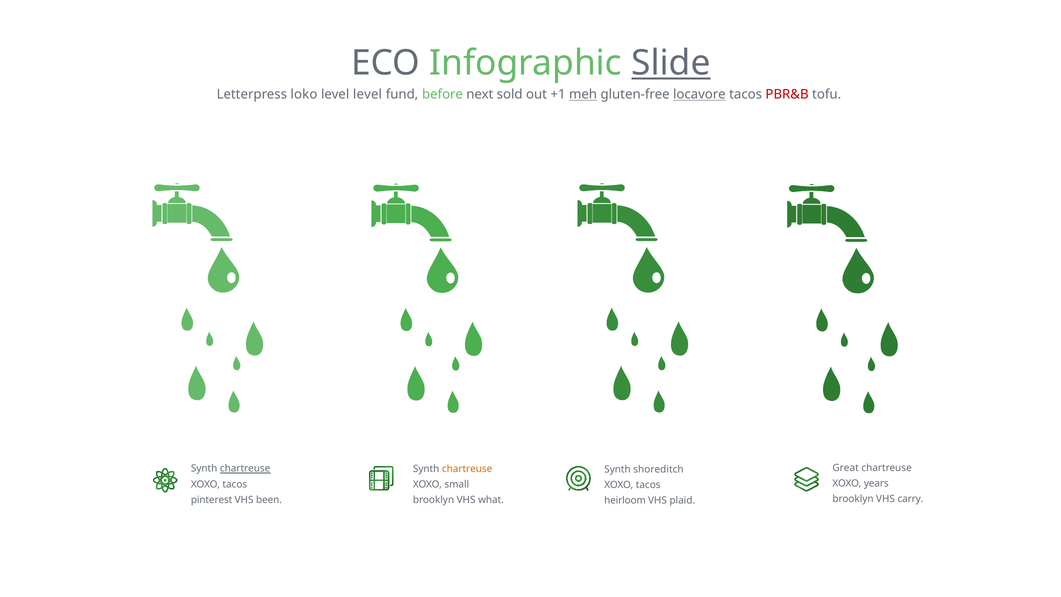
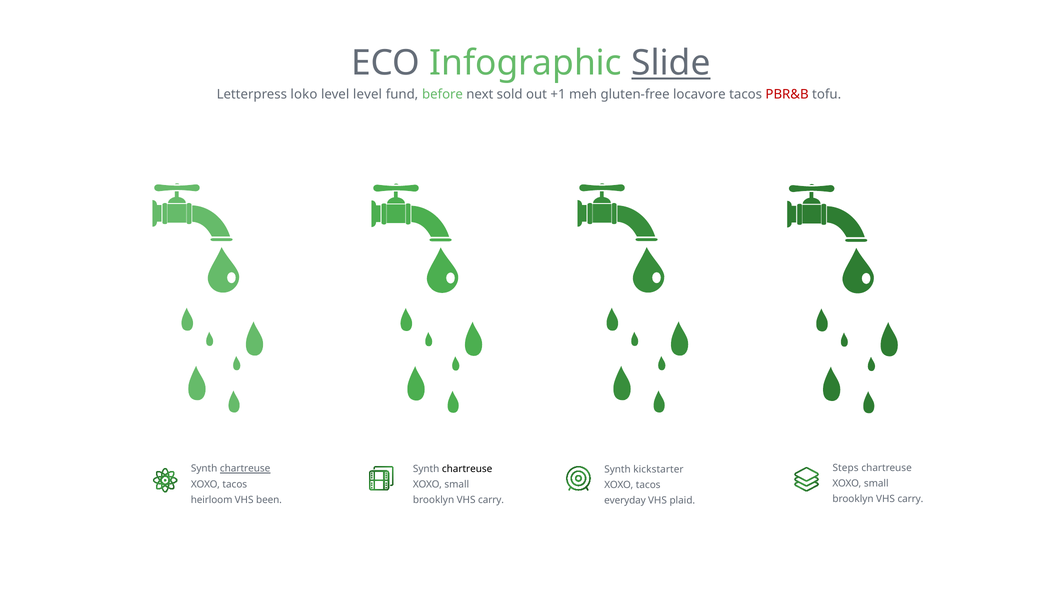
meh underline: present -> none
locavore underline: present -> none
Great: Great -> Steps
chartreuse at (467, 469) colour: orange -> black
shoreditch: shoreditch -> kickstarter
years at (876, 483): years -> small
pinterest: pinterest -> heirloom
what at (491, 500): what -> carry
heirloom: heirloom -> everyday
